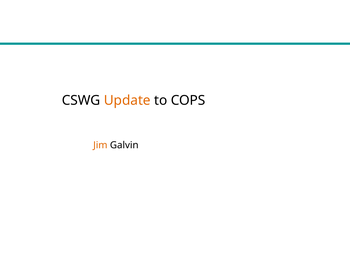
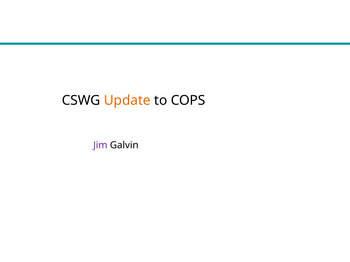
Jim colour: orange -> purple
